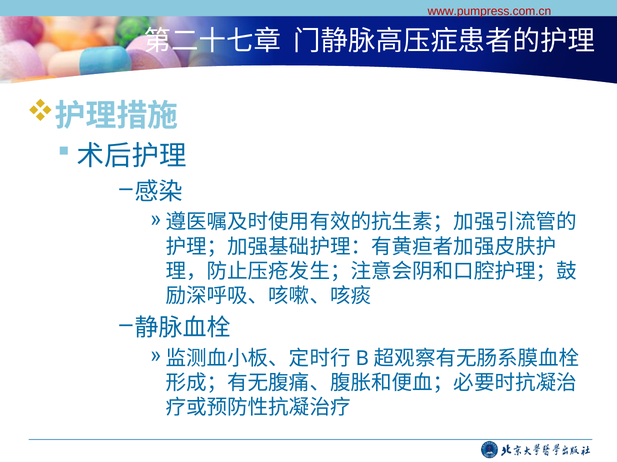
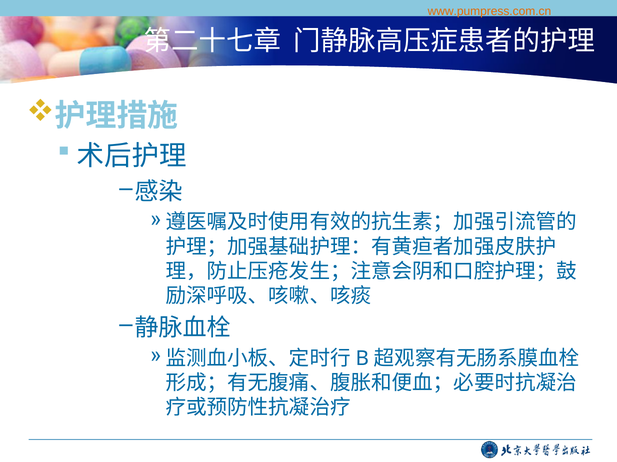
www.pumpress.com.cn colour: red -> orange
